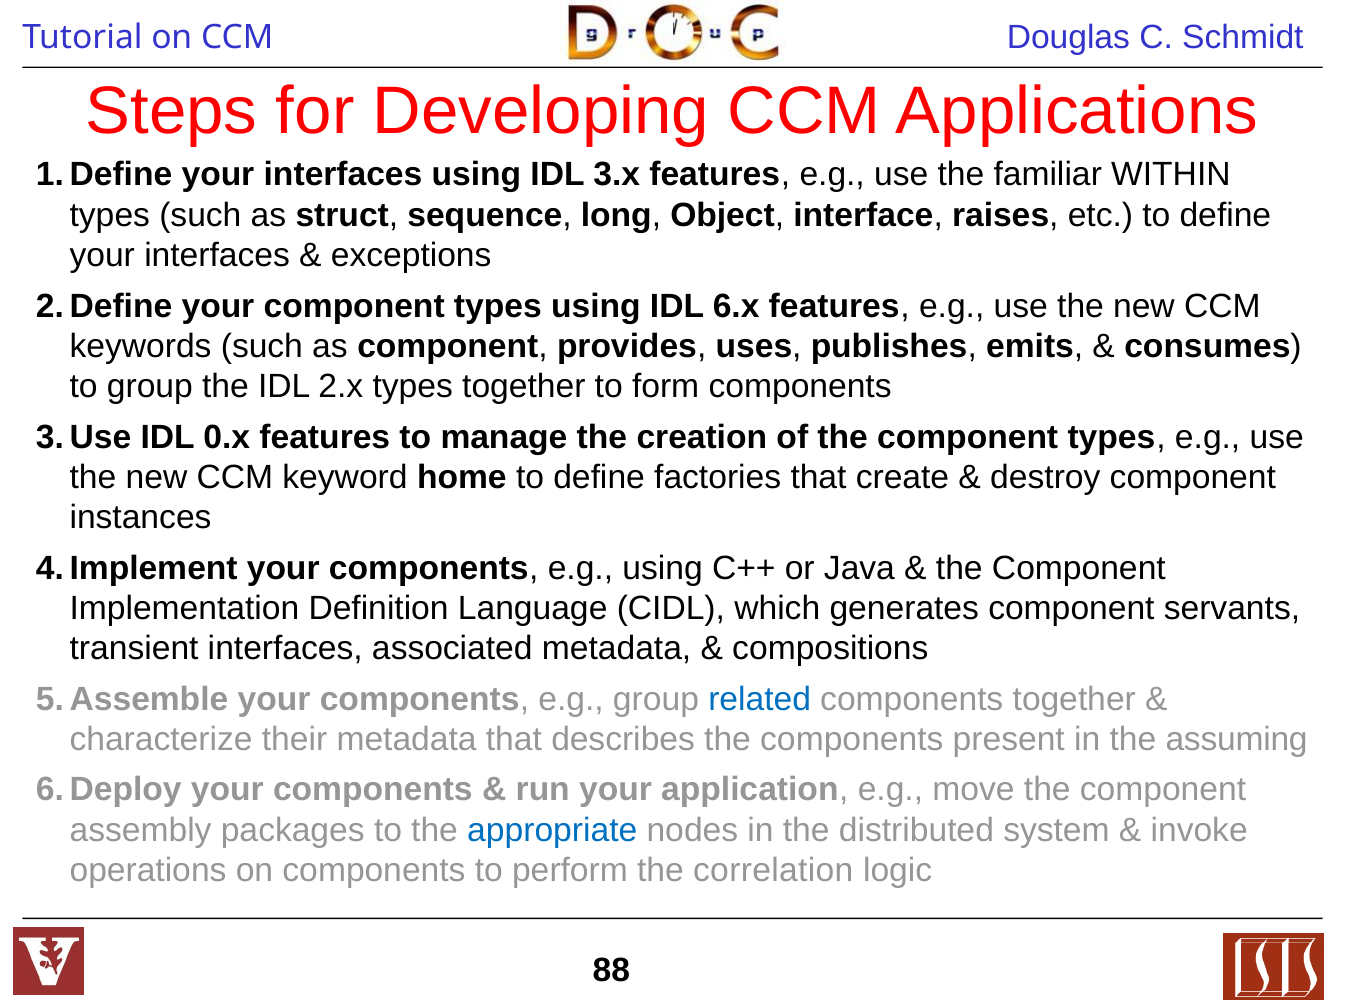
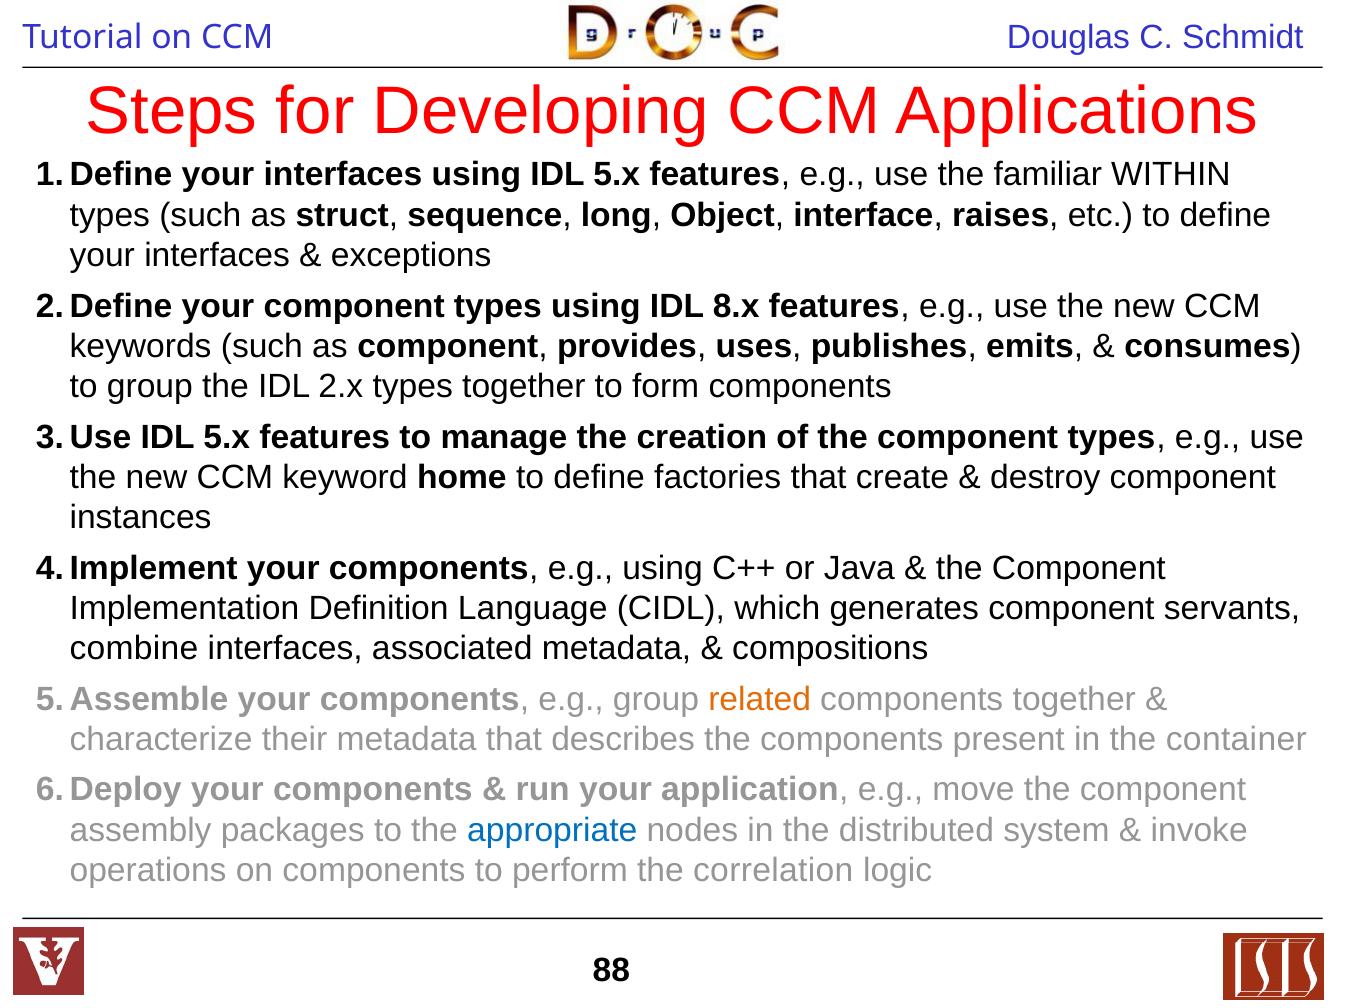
using IDL 3.x: 3.x -> 5.x
6.x: 6.x -> 8.x
0.x at (227, 437): 0.x -> 5.x
transient: transient -> combine
related colour: blue -> orange
assuming: assuming -> container
